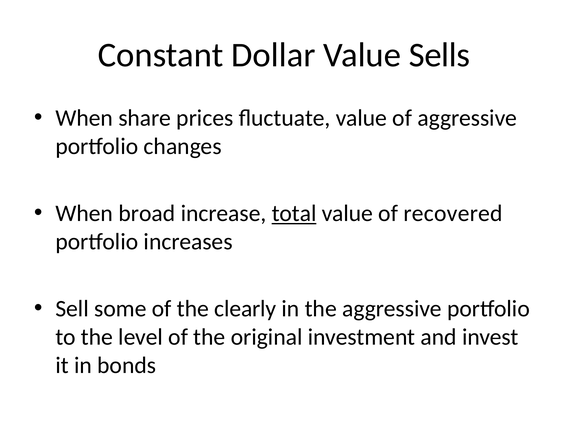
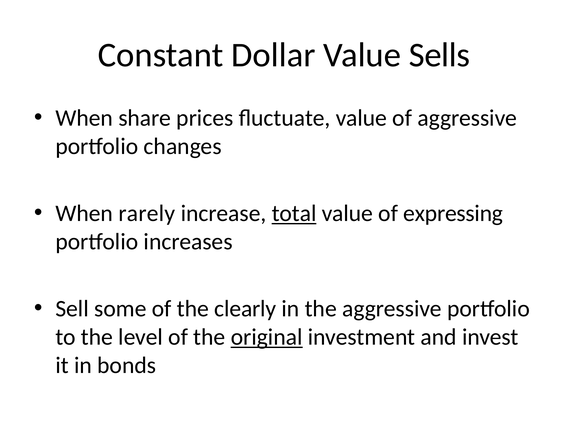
broad: broad -> rarely
recovered: recovered -> expressing
original underline: none -> present
